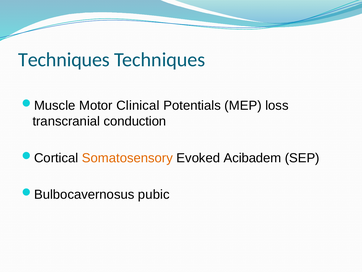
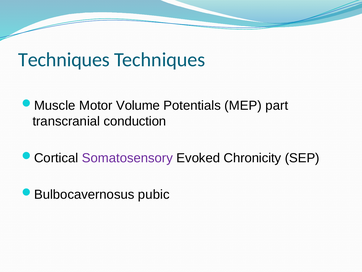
Clinical: Clinical -> Volume
loss: loss -> part
Somatosensory colour: orange -> purple
Acibadem: Acibadem -> Chronicity
